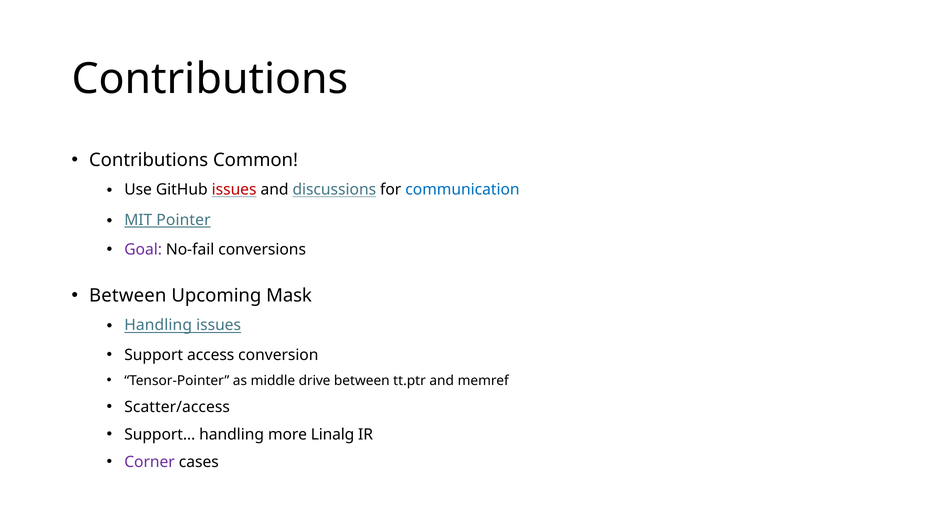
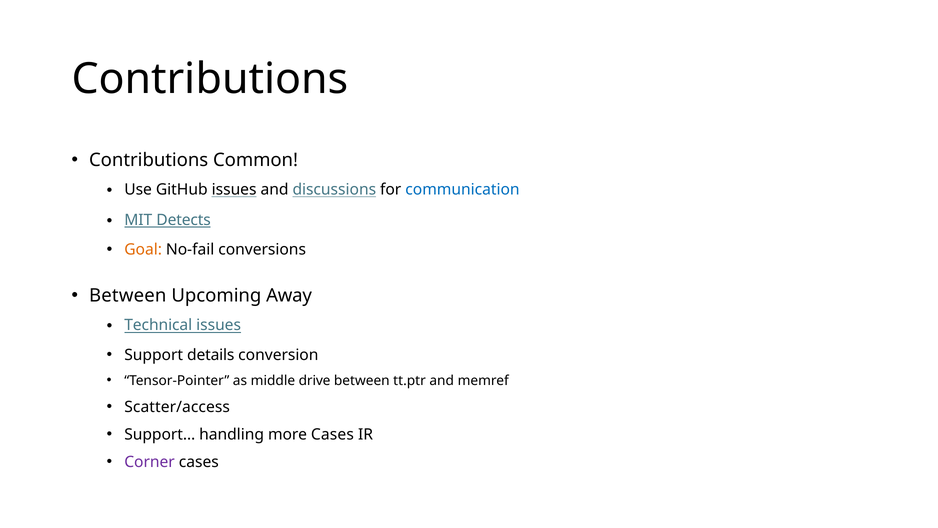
issues at (234, 189) colour: red -> black
Pointer: Pointer -> Detects
Goal colour: purple -> orange
Mask: Mask -> Away
Handling at (158, 325): Handling -> Technical
access: access -> details
more Linalg: Linalg -> Cases
